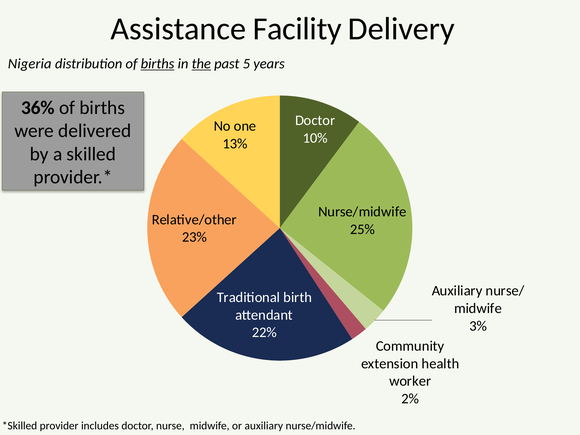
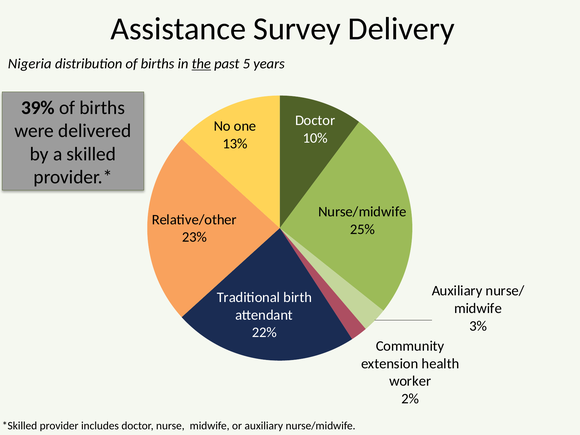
Facility: Facility -> Survey
births at (158, 64) underline: present -> none
36%: 36% -> 39%
